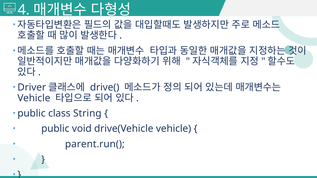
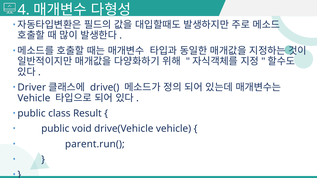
String: String -> Result
